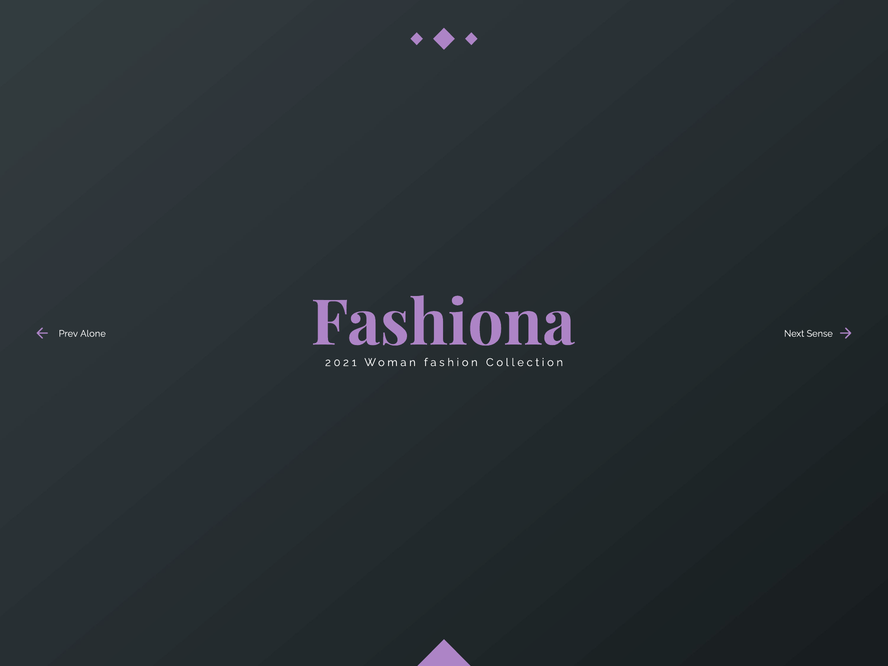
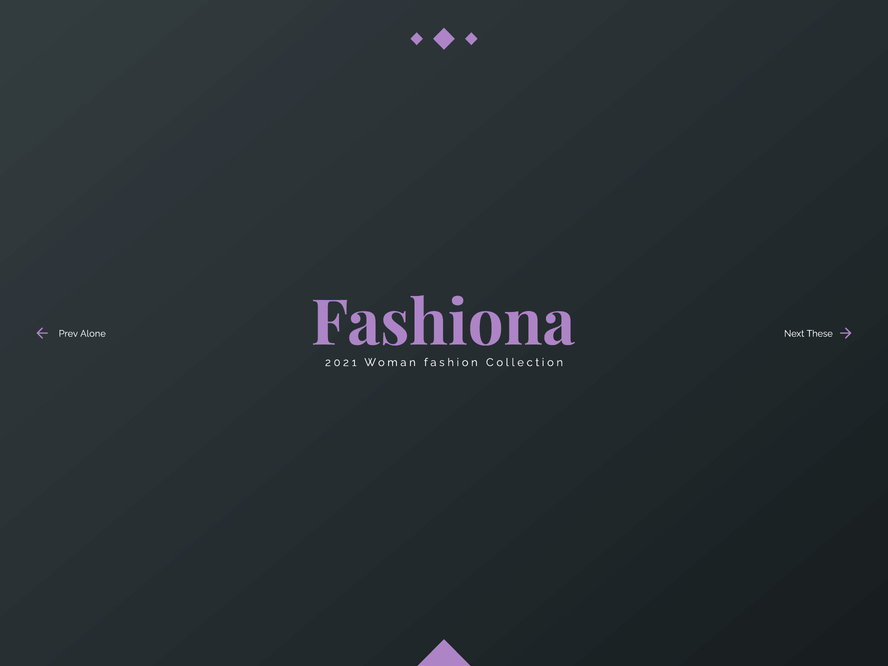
Sense: Sense -> These
